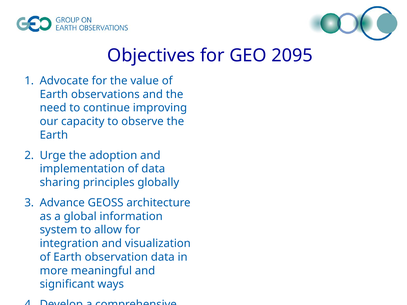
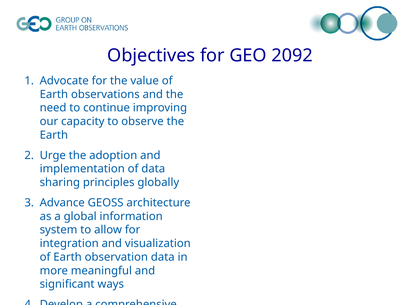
2095: 2095 -> 2092
